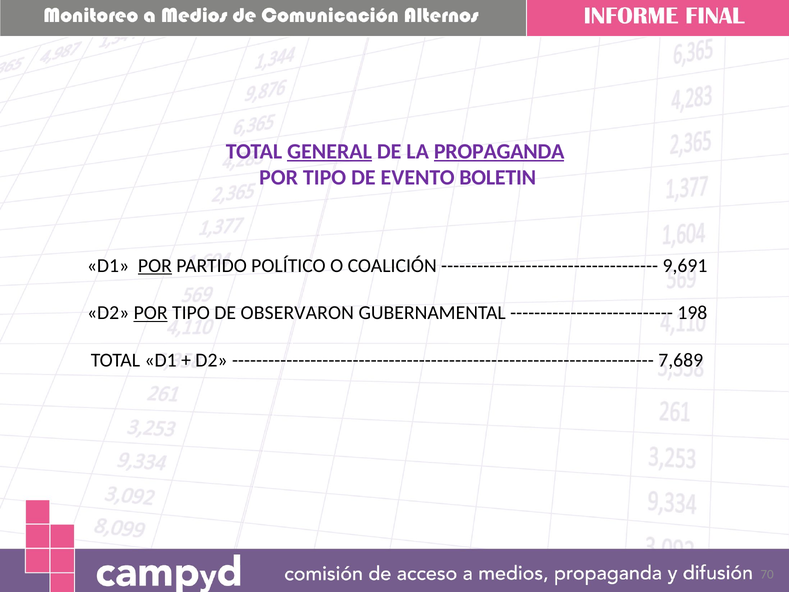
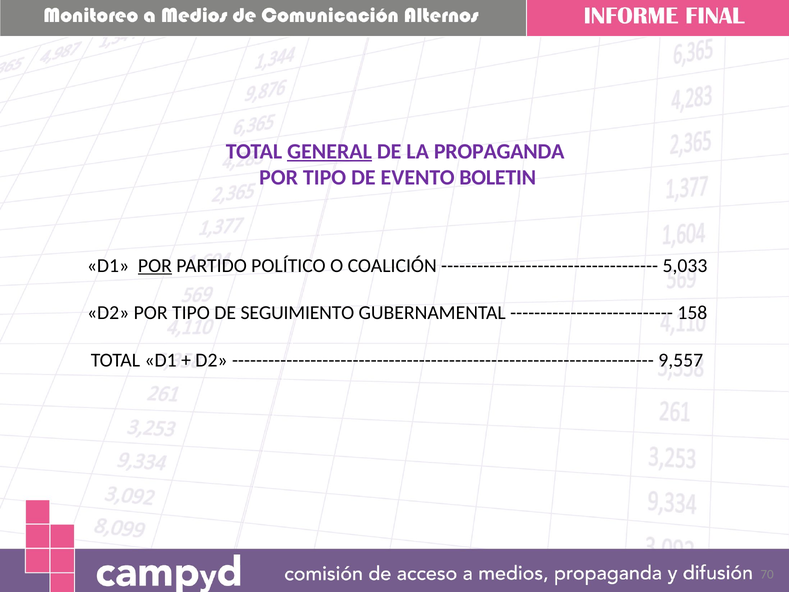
PROPAGANDA underline: present -> none
9,691: 9,691 -> 5,033
POR at (151, 313) underline: present -> none
OBSERVARON: OBSERVARON -> SEGUIMIENTO
198: 198 -> 158
7,689: 7,689 -> 9,557
